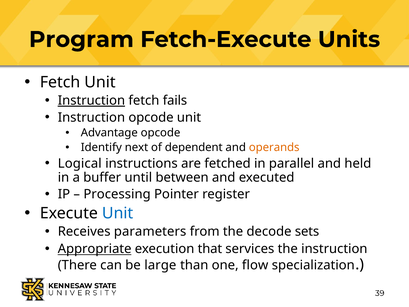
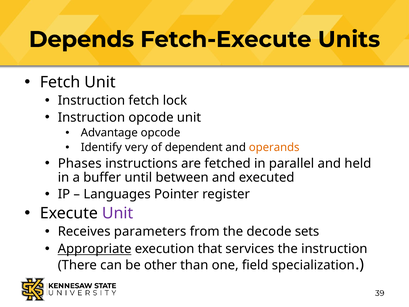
Program: Program -> Depends
Instruction at (91, 101) underline: present -> none
fails: fails -> lock
next: next -> very
Logical: Logical -> Phases
Processing: Processing -> Languages
Unit at (118, 213) colour: blue -> purple
large: large -> other
flow: flow -> field
